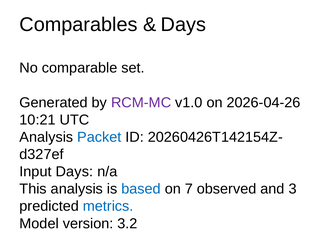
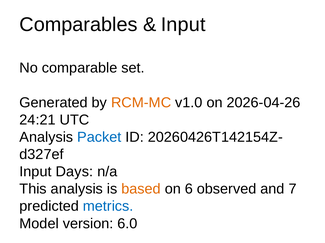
Days at (183, 25): Days -> Input
RCM-MC colour: purple -> orange
10:21: 10:21 -> 24:21
based colour: blue -> orange
7: 7 -> 6
3: 3 -> 7
3.2: 3.2 -> 6.0
